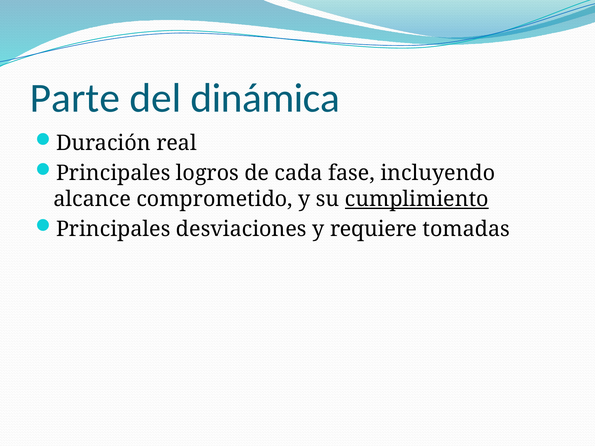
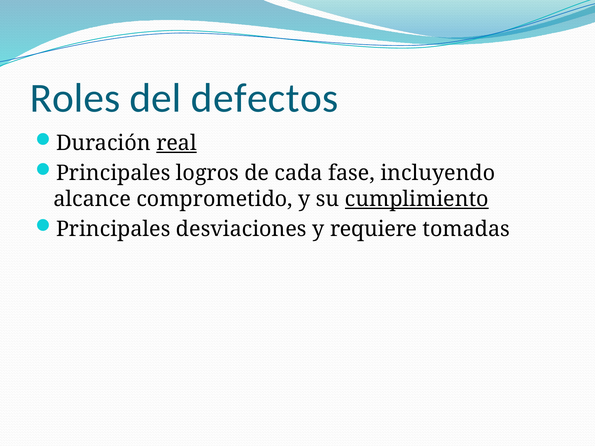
Parte: Parte -> Roles
dinámica: dinámica -> defectos
real underline: none -> present
